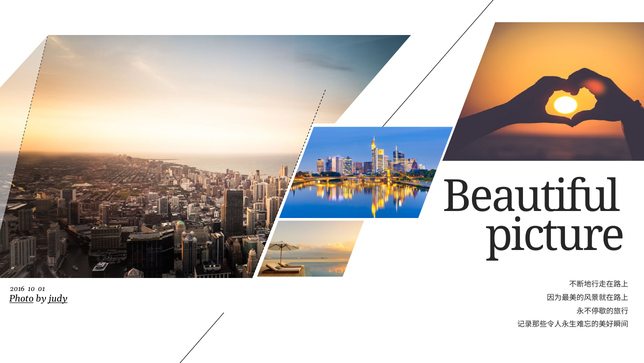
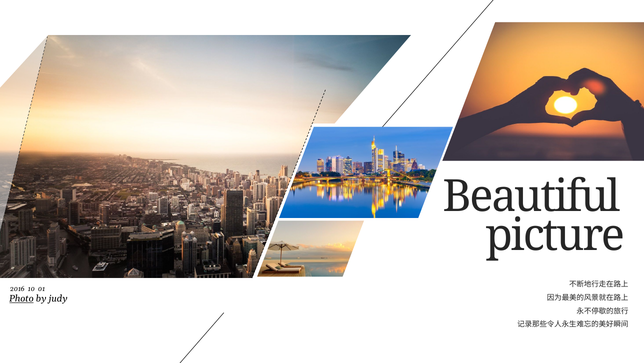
judy underline: present -> none
